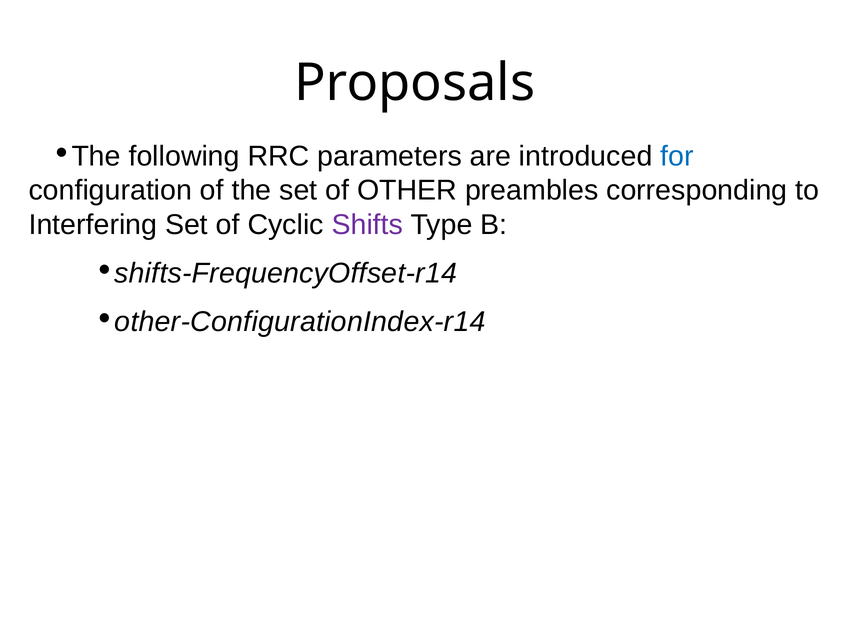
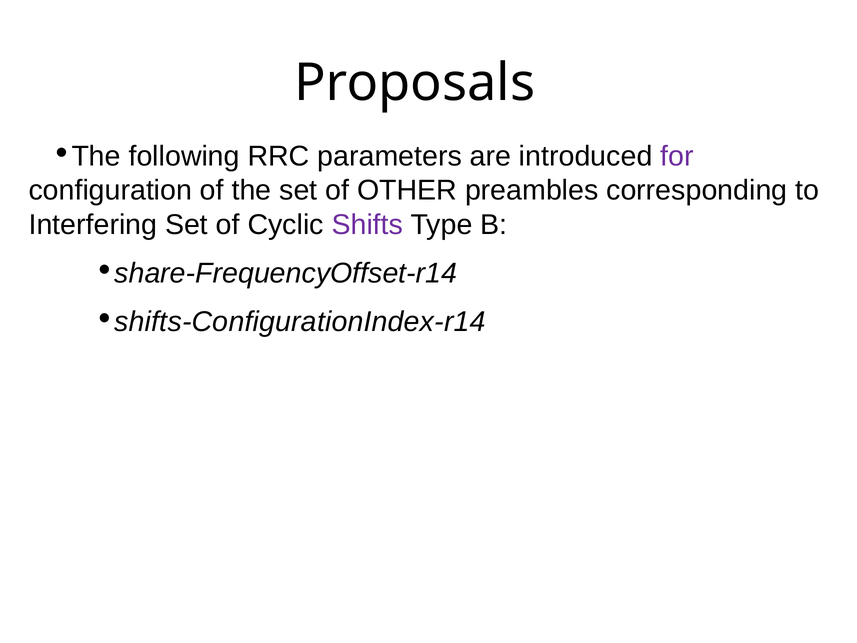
for colour: blue -> purple
shifts-FrequencyOffset-r14: shifts-FrequencyOffset-r14 -> share-FrequencyOffset-r14
other-ConfigurationIndex-r14: other-ConfigurationIndex-r14 -> shifts-ConfigurationIndex-r14
